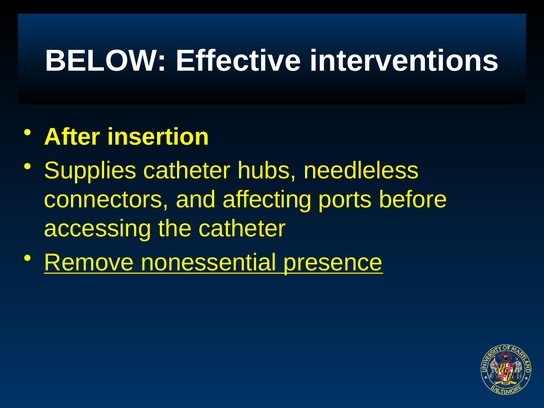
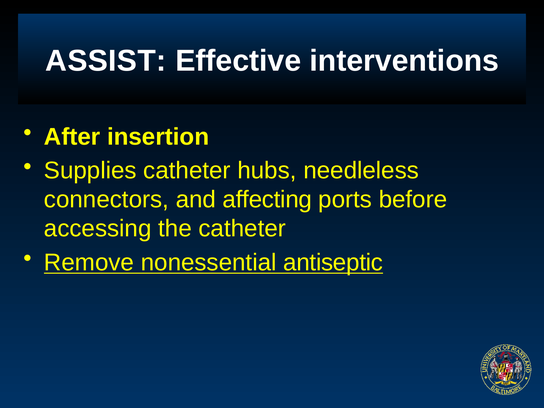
BELOW: BELOW -> ASSIST
presence: presence -> antiseptic
